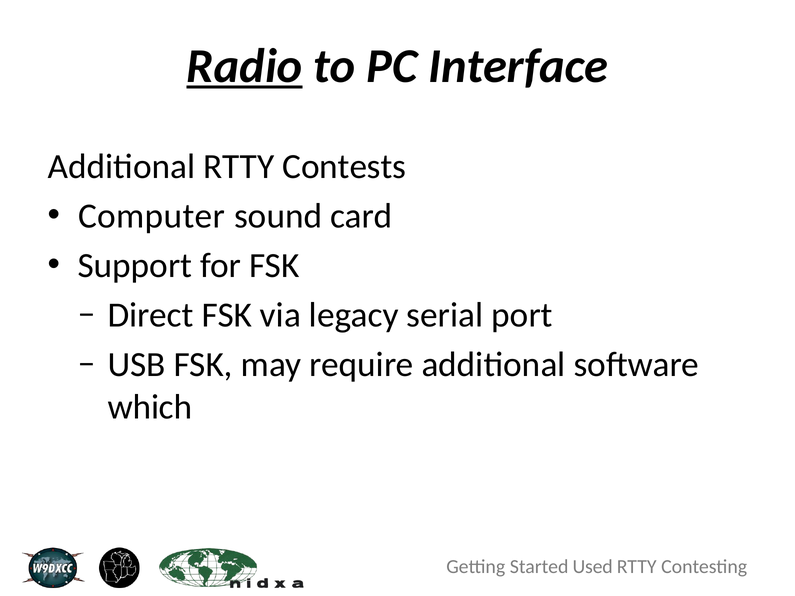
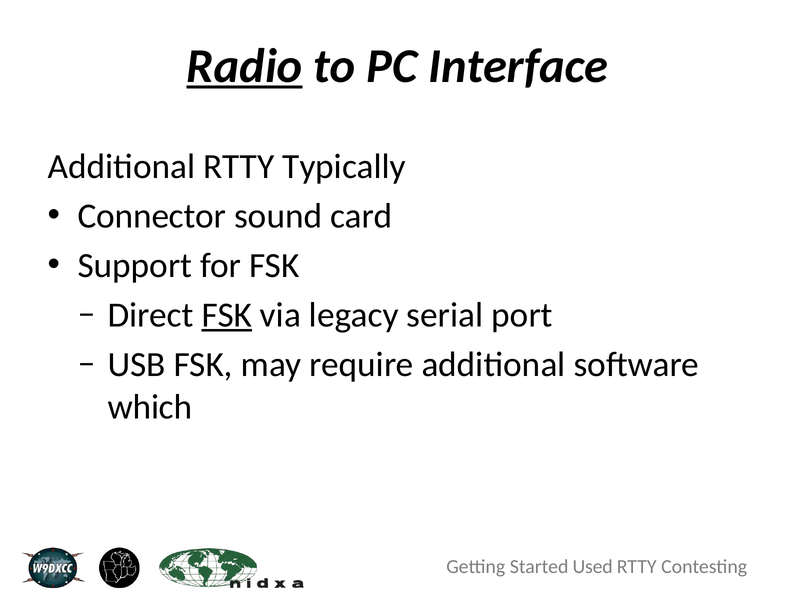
Contests: Contests -> Typically
Computer: Computer -> Connector
FSK at (227, 315) underline: none -> present
